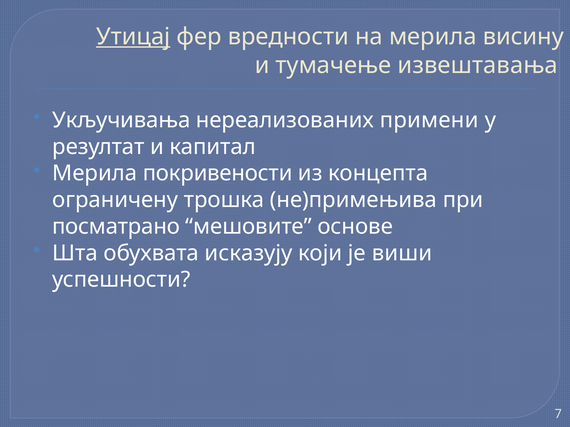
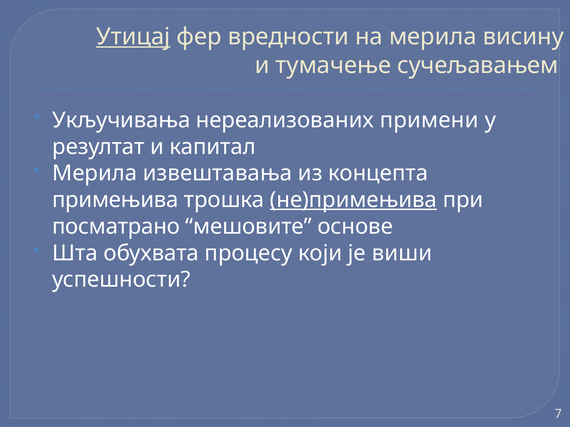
извештавања: извештавања -> сучељавањем
покривености: покривености -> извештавања
ограничену: ограничену -> примењива
не)примењива underline: none -> present
исказују: исказују -> процесу
